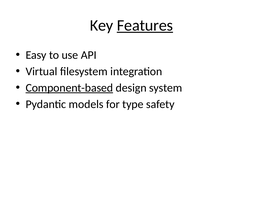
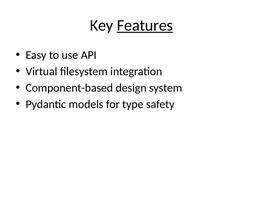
Component-based underline: present -> none
